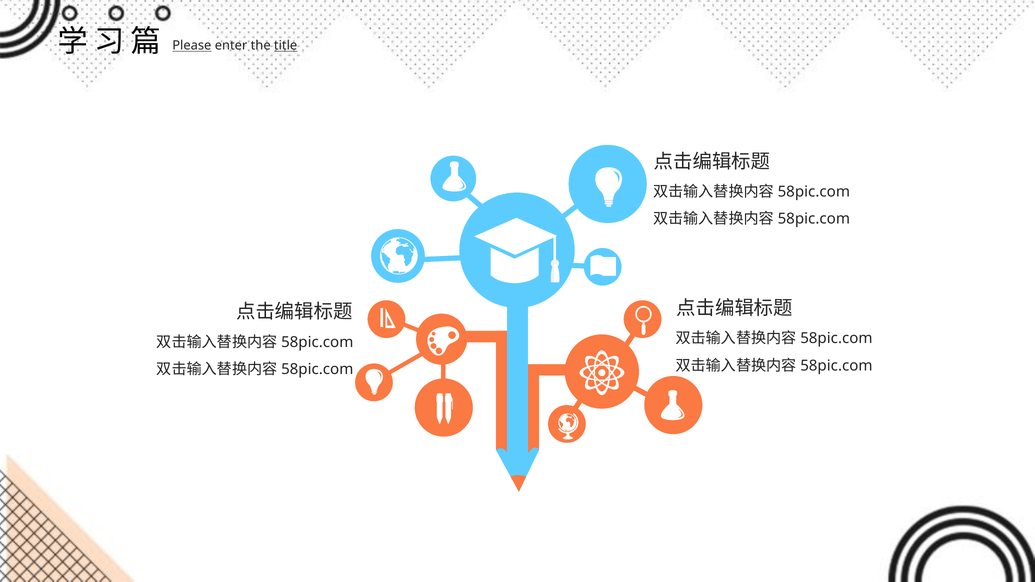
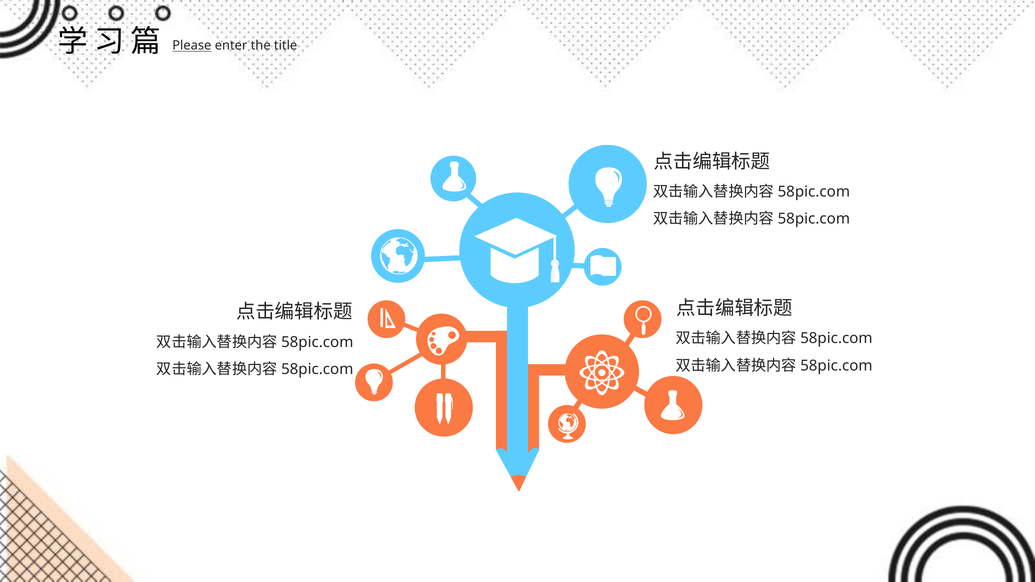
title underline: present -> none
